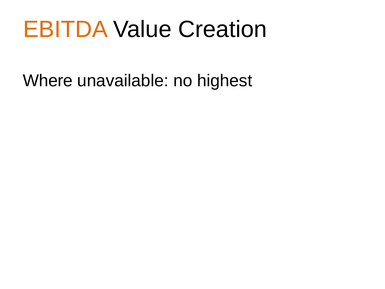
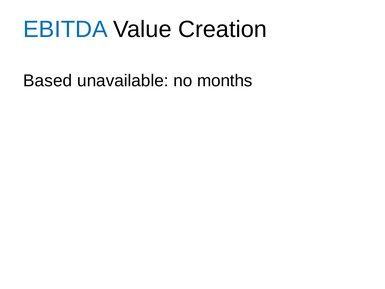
EBITDA colour: orange -> blue
Where: Where -> Based
highest: highest -> months
